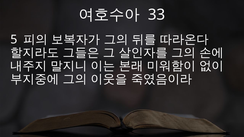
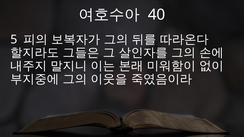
33: 33 -> 40
